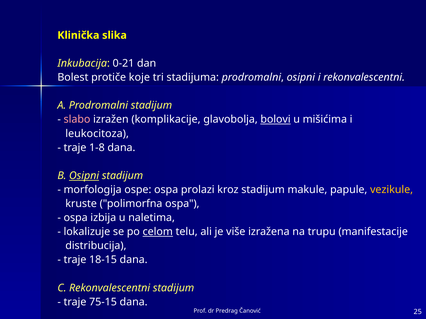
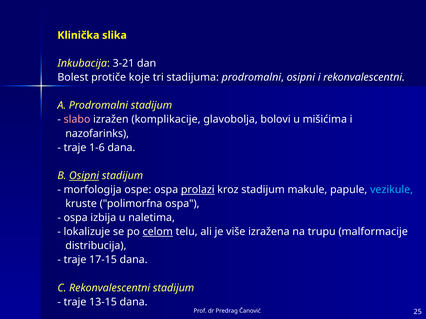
0-21: 0-21 -> 3-21
bolovi underline: present -> none
leukocitoza: leukocitoza -> nazofarinks
1-8: 1-8 -> 1-6
prolazi underline: none -> present
vezikule colour: yellow -> light blue
manifestacije: manifestacije -> malformacije
18-15: 18-15 -> 17-15
75-15: 75-15 -> 13-15
